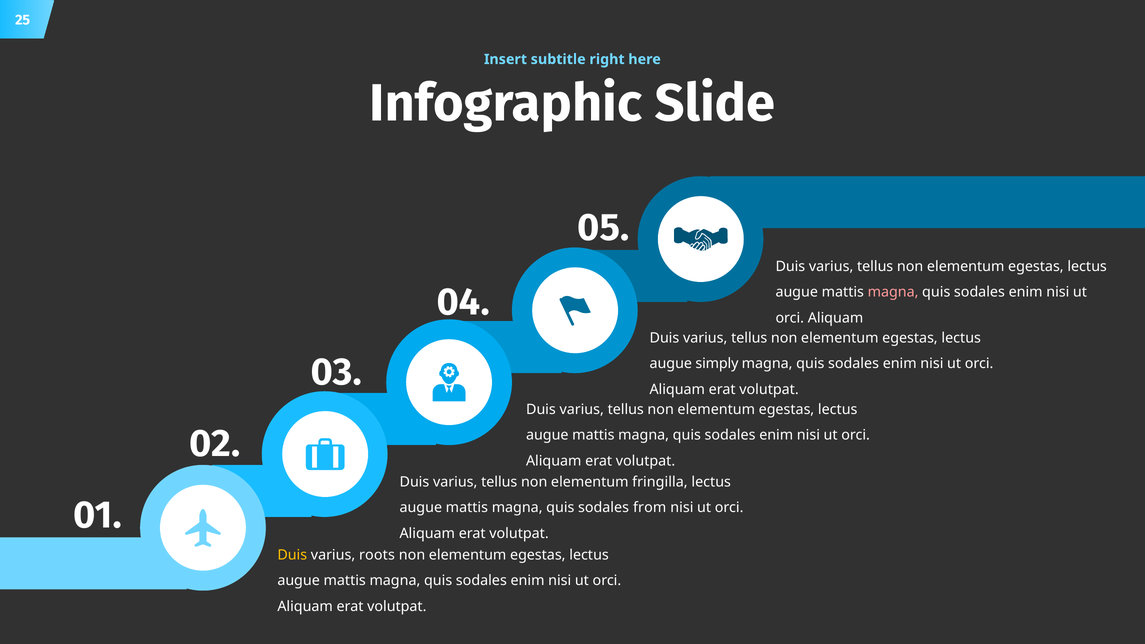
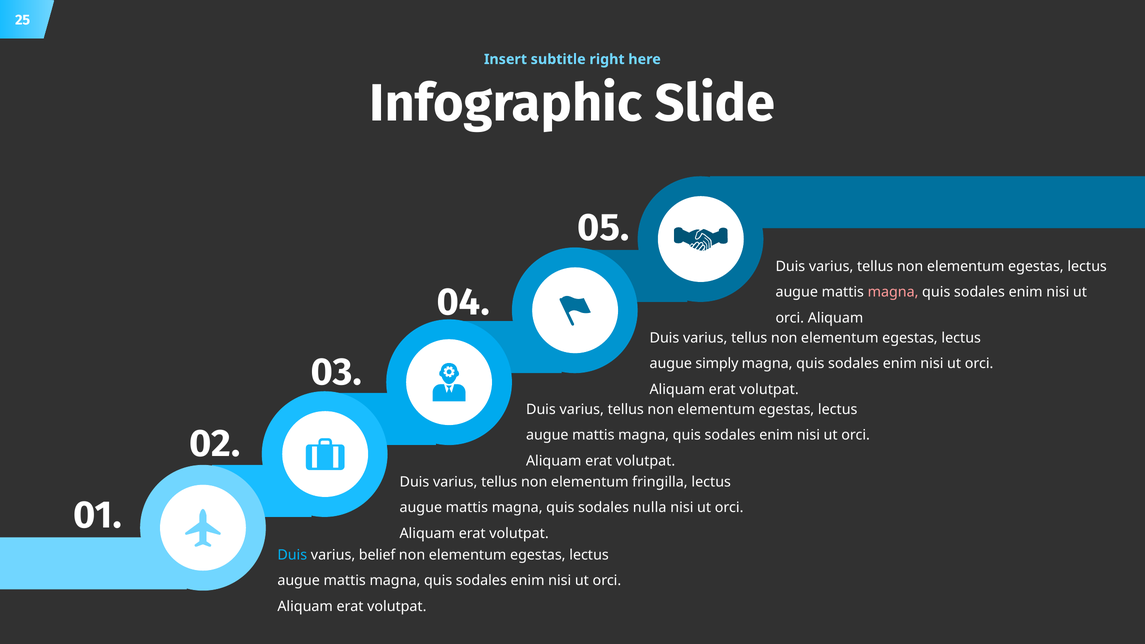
from: from -> nulla
Duis at (292, 555) colour: yellow -> light blue
roots: roots -> belief
